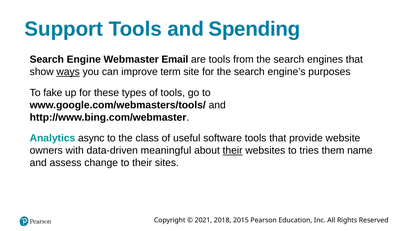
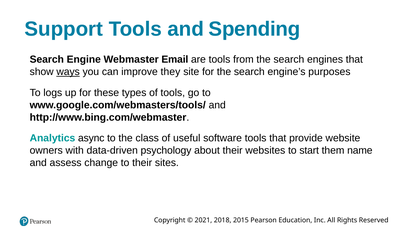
term: term -> they
fake: fake -> logs
meaningful: meaningful -> psychology
their at (233, 150) underline: present -> none
tries: tries -> start
